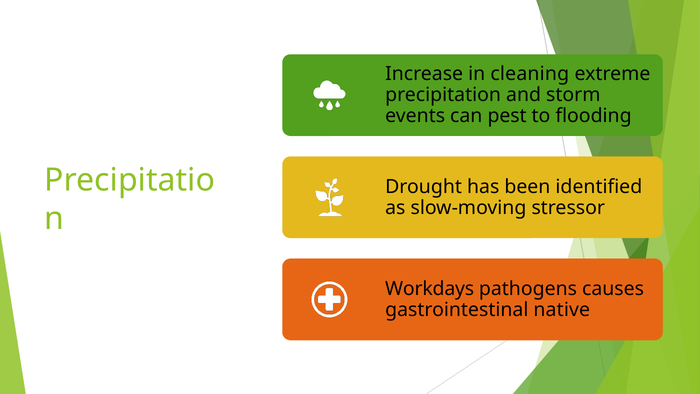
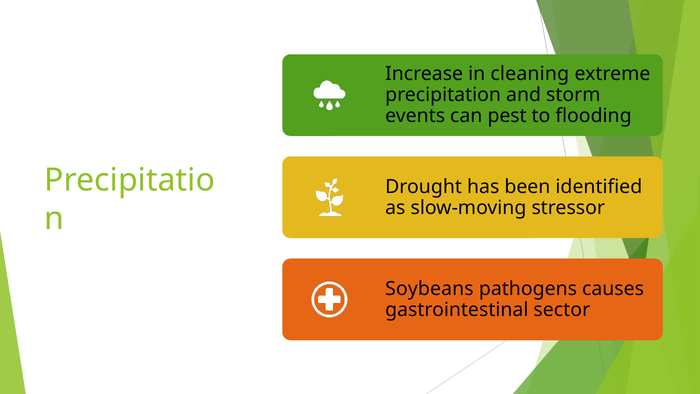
Workdays: Workdays -> Soybeans
native: native -> sector
